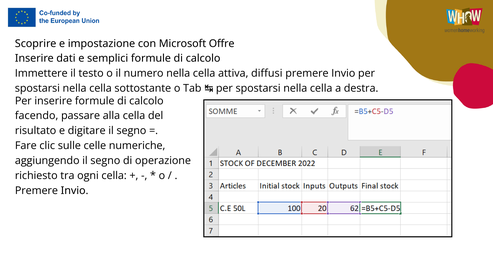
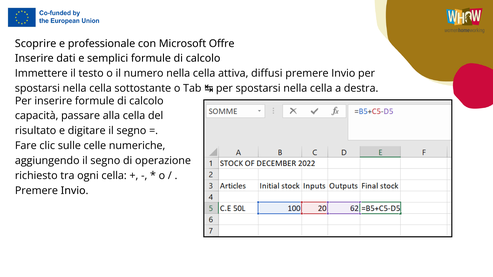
impostazione: impostazione -> professionale
facendo: facendo -> capacità
